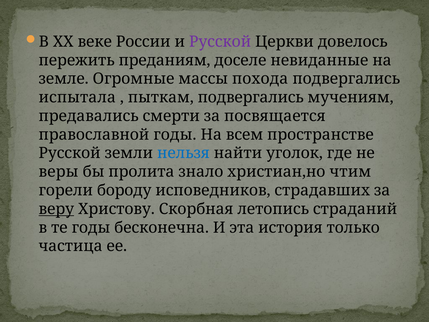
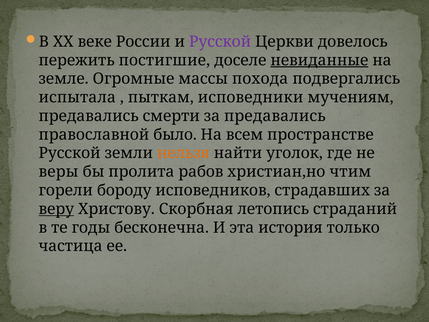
преданиям: преданиям -> постигшие
невиданные underline: none -> present
пыткам подвергались: подвергались -> исповедники
за посвящается: посвящается -> предавались
православной годы: годы -> было
нельзя colour: blue -> orange
знало: знало -> рабов
